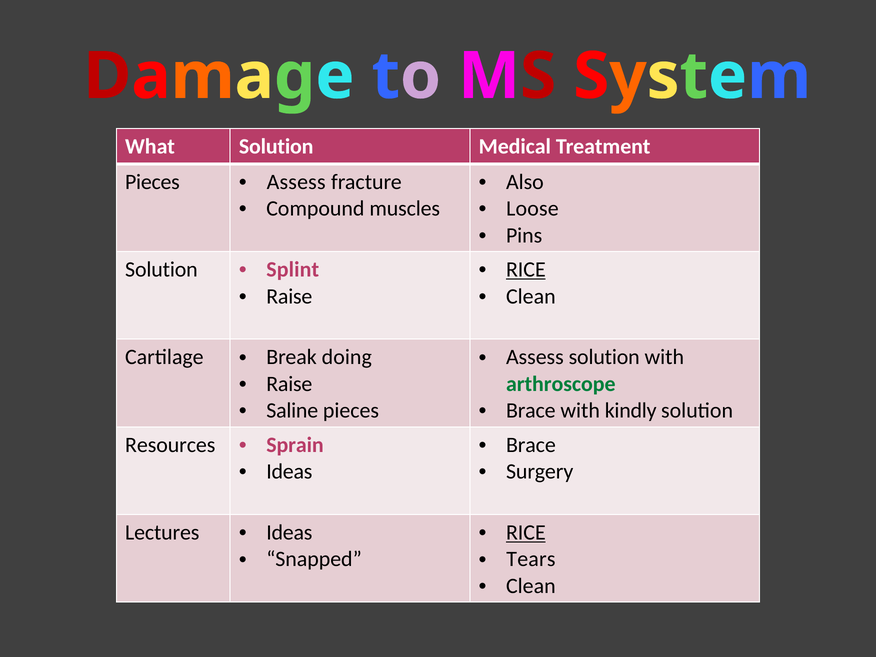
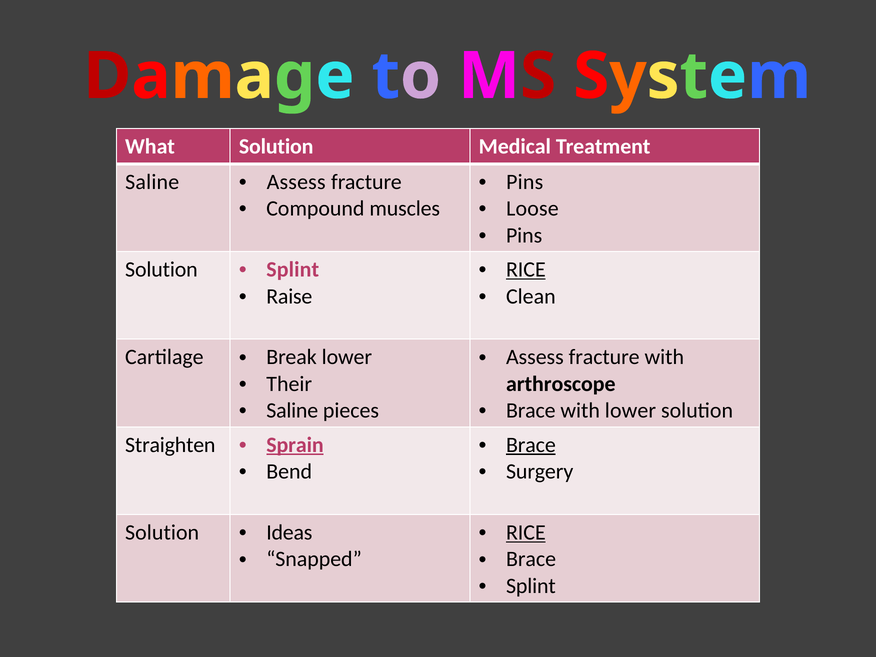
Also at (525, 182): Also -> Pins
Pieces at (152, 182): Pieces -> Saline
solution at (604, 357): solution -> fracture
Break doing: doing -> lower
Raise at (289, 384): Raise -> Their
arthroscope colour: green -> black
with kindly: kindly -> lower
Brace at (531, 445) underline: none -> present
Resources: Resources -> Straighten
Sprain underline: none -> present
Ideas at (289, 472): Ideas -> Bend
Lectures at (162, 533): Lectures -> Solution
Tears at (531, 559): Tears -> Brace
Clean at (531, 586): Clean -> Splint
